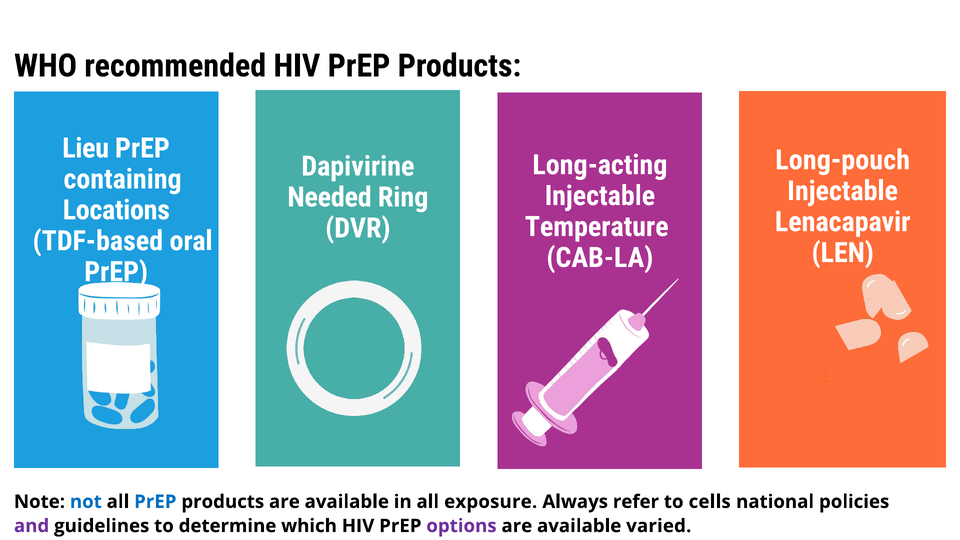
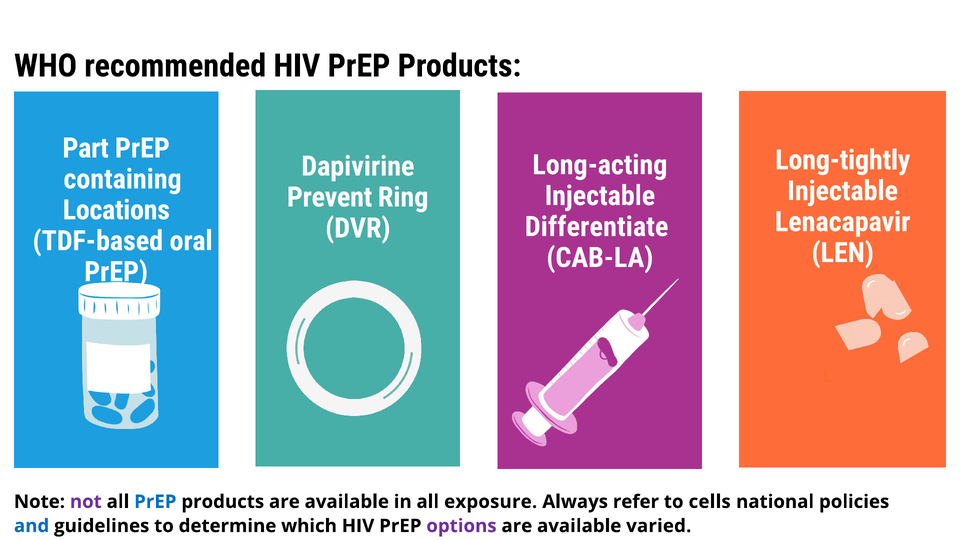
Lieu: Lieu -> Part
Long-pouch: Long-pouch -> Long-tightly
Needed: Needed -> Prevent
Temperature: Temperature -> Differentiate
not colour: blue -> purple
and colour: purple -> blue
